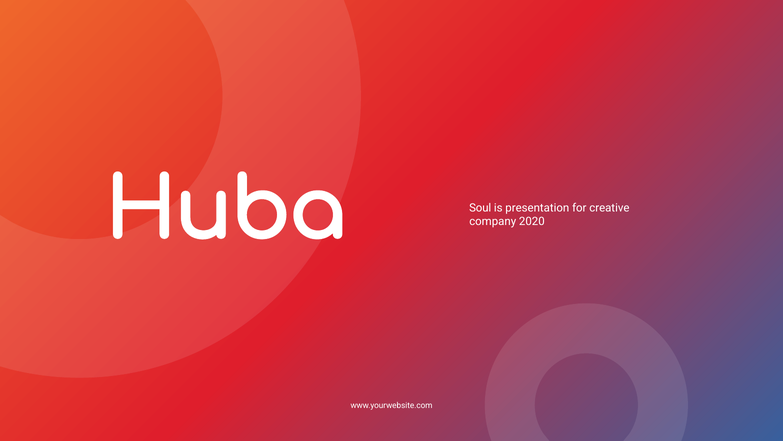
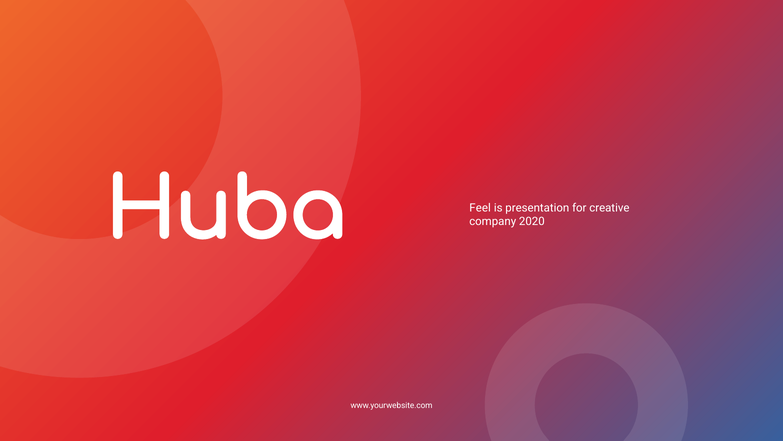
Soul: Soul -> Feel
